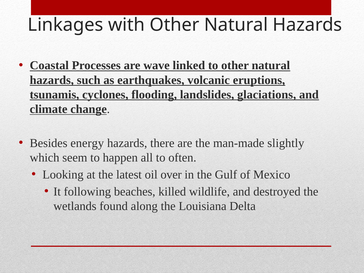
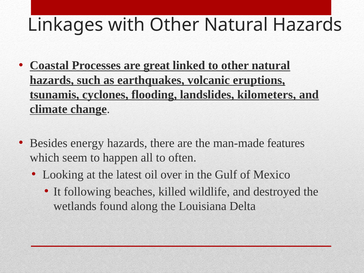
wave: wave -> great
glaciations: glaciations -> kilometers
slightly: slightly -> features
